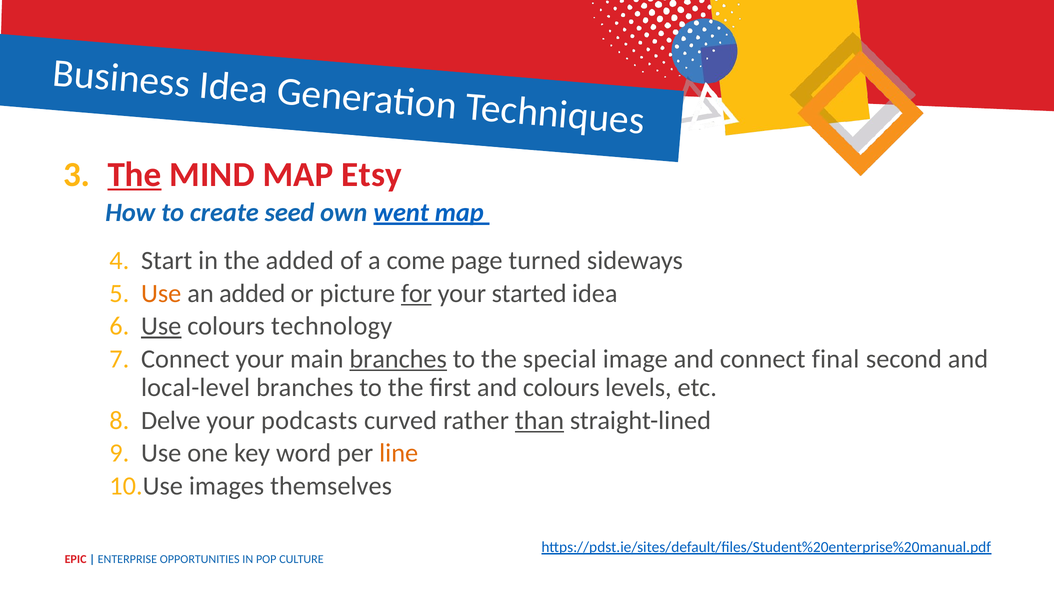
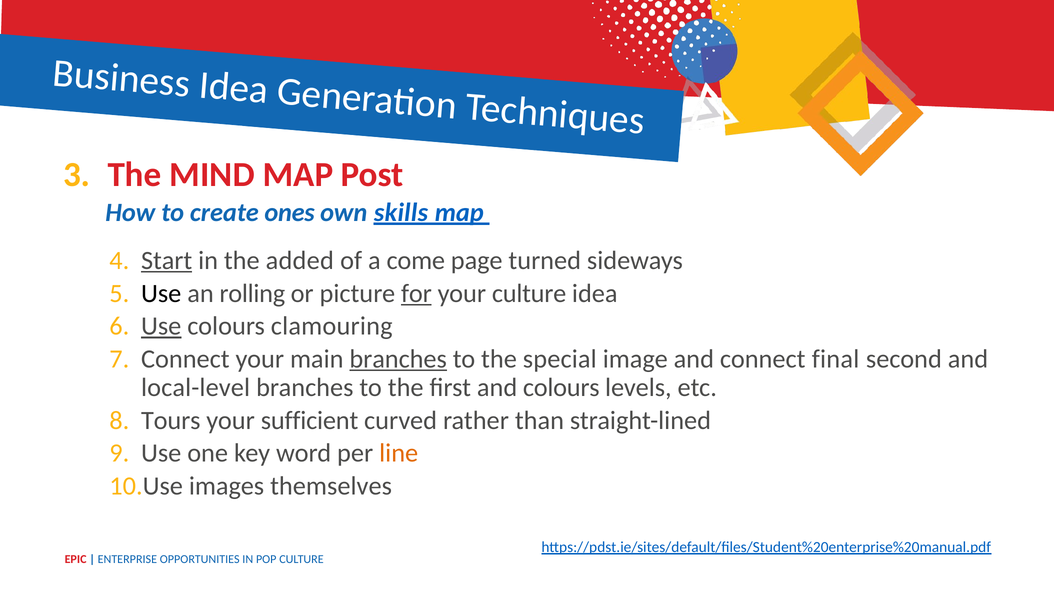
The at (135, 174) underline: present -> none
Etsy: Etsy -> Post
seed: seed -> ones
went: went -> skills
Start underline: none -> present
Use at (161, 293) colour: orange -> black
an added: added -> rolling
your started: started -> culture
technology: technology -> clamouring
Delve: Delve -> Tours
podcasts: podcasts -> sufficient
than underline: present -> none
